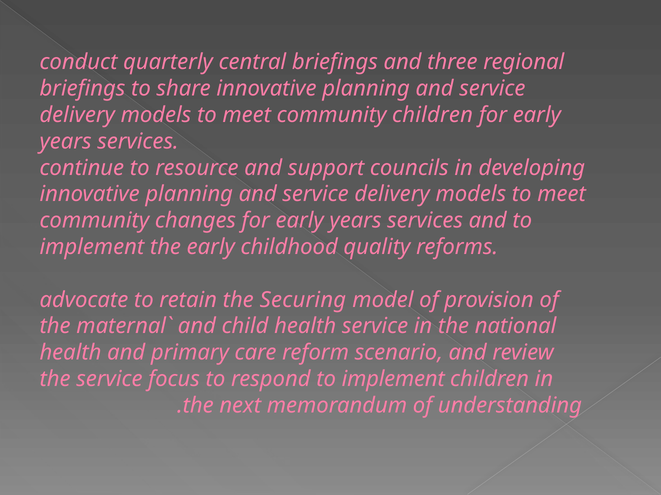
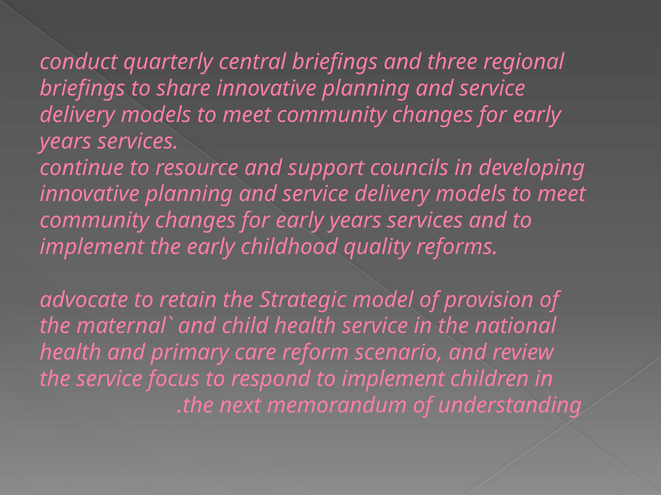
children at (433, 115): children -> changes
Securing: Securing -> Strategic
